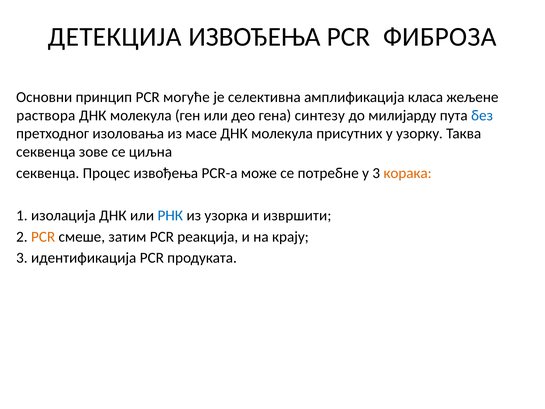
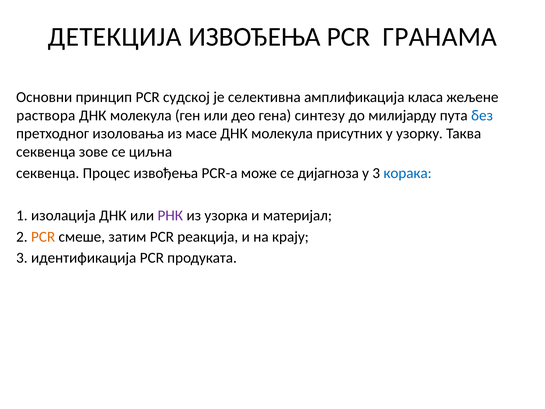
ФИБРОЗА: ФИБРОЗА -> ГРАНАМА
могуће: могуће -> судској
потребне: потребне -> дијагноза
корака colour: orange -> blue
РНК colour: blue -> purple
извршити: извршити -> материјал
